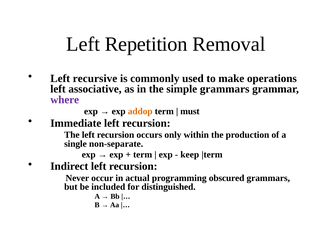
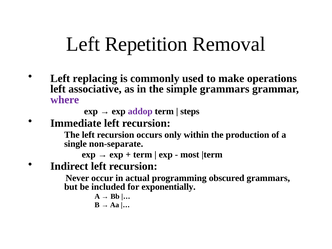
recursive: recursive -> replacing
addop colour: orange -> purple
must: must -> steps
keep: keep -> most
distinguished: distinguished -> exponentially
